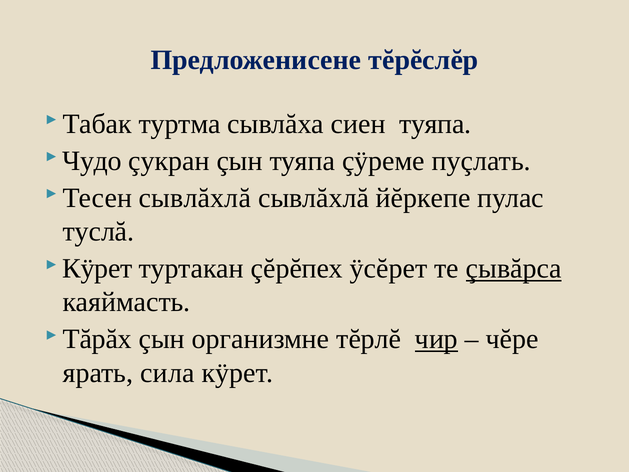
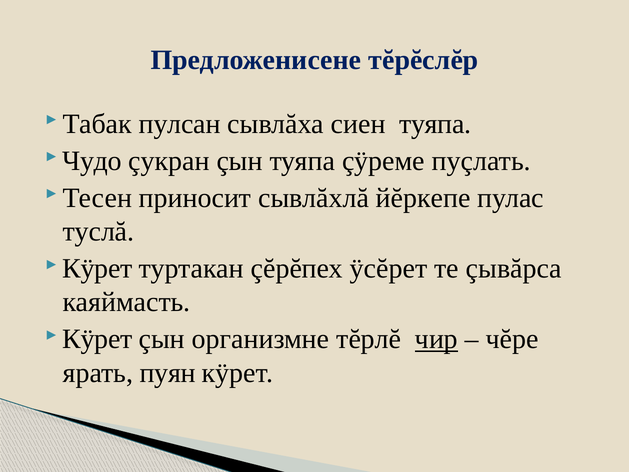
туртма: туртма -> пулсан
Тесен сывлăхлă: сывлăхлă -> приносит
çывăрса underline: present -> none
Тăрăх at (97, 339): Тăрăх -> Кÿрет
сила: сила -> пуян
